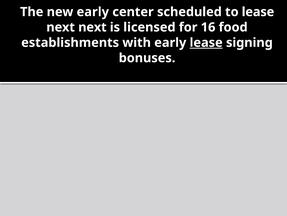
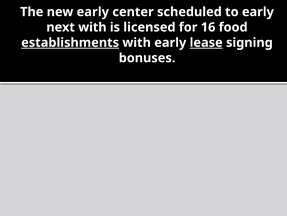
to lease: lease -> early
next next: next -> with
establishments underline: none -> present
